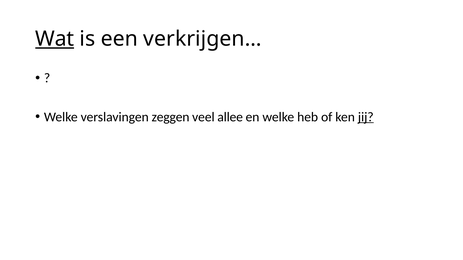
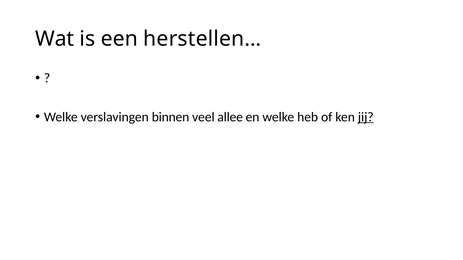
Wat underline: present -> none
verkrijgen…: verkrijgen… -> herstellen…
zeggen: zeggen -> binnen
